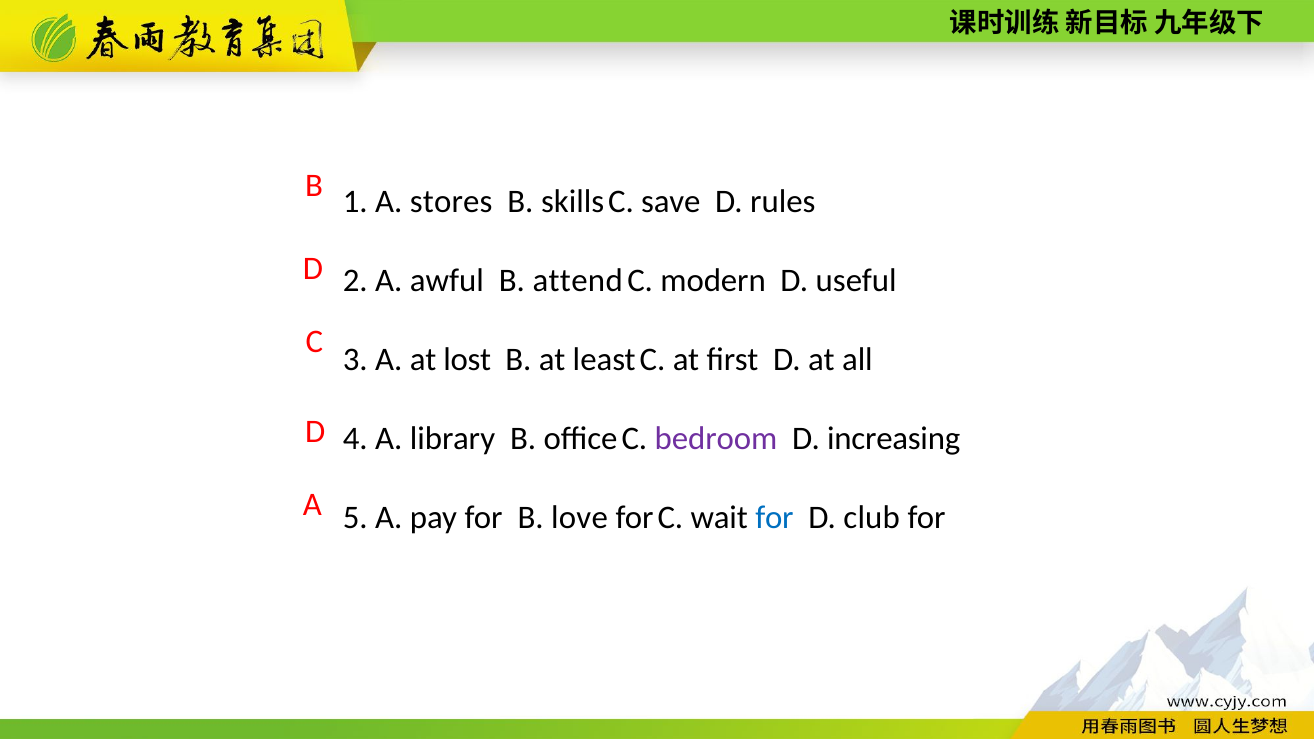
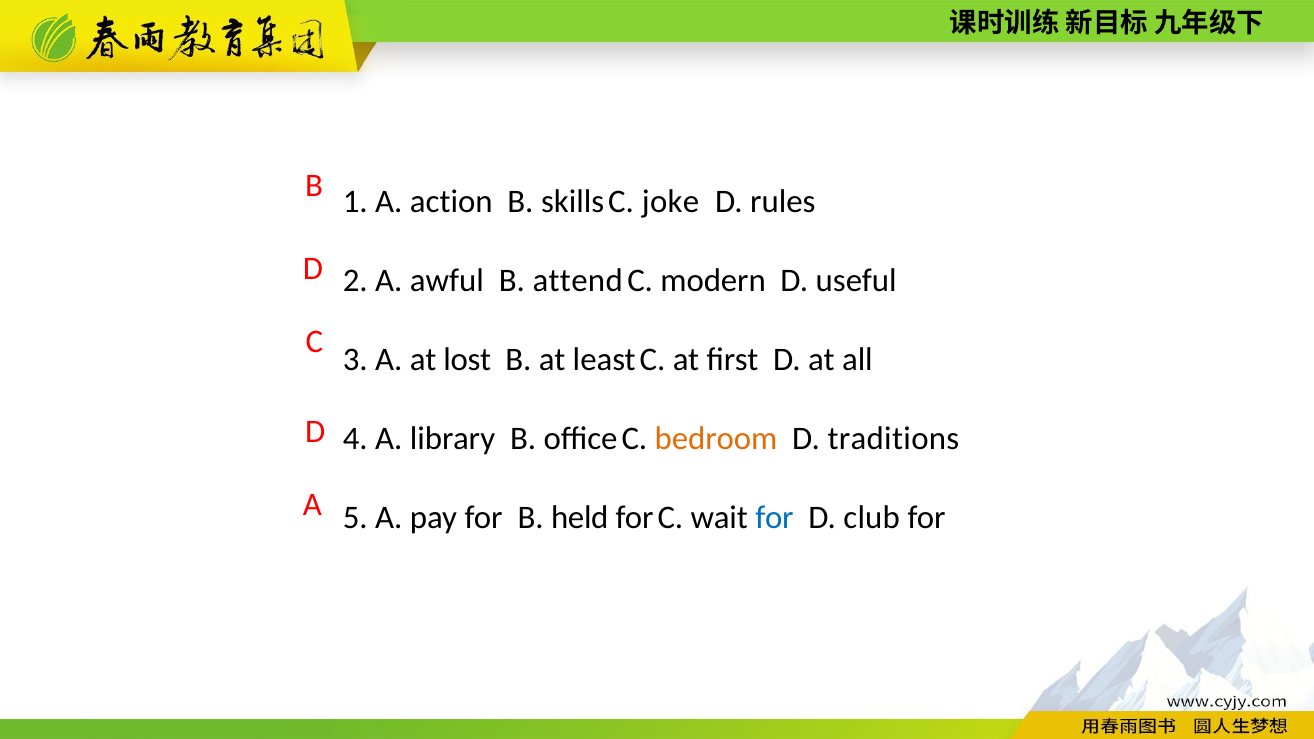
stores: stores -> action
save: save -> joke
bedroom colour: purple -> orange
increasing: increasing -> traditions
love: love -> held
